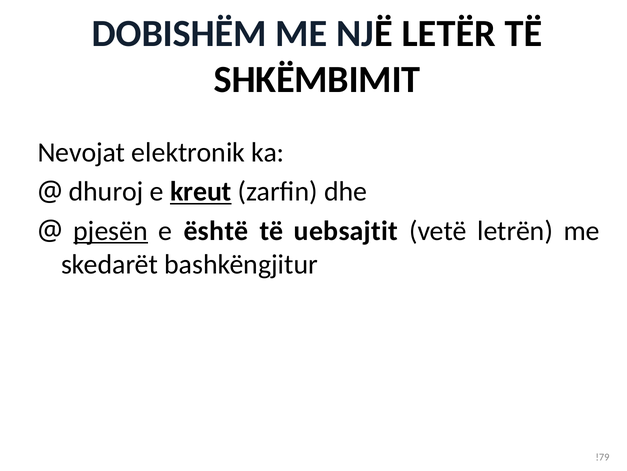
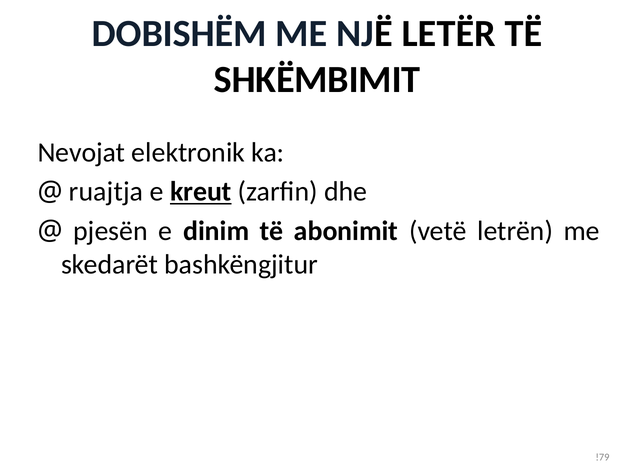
dhuroj: dhuroj -> ruajtja
pjesën underline: present -> none
është: është -> dinim
uebsajtit: uebsajtit -> abonimit
